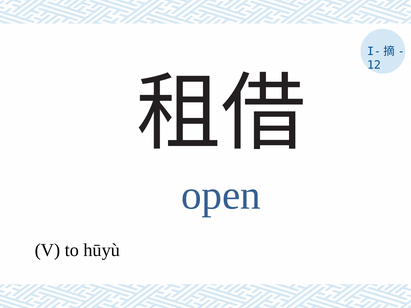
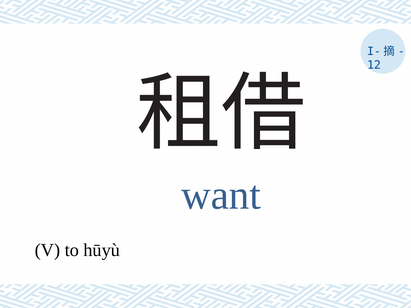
open: open -> want
